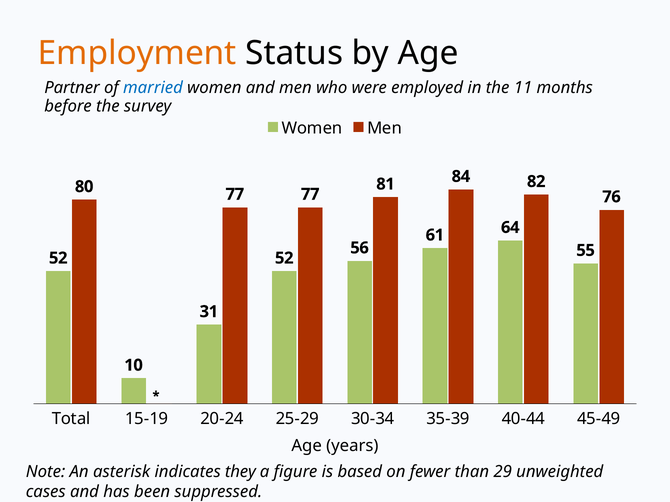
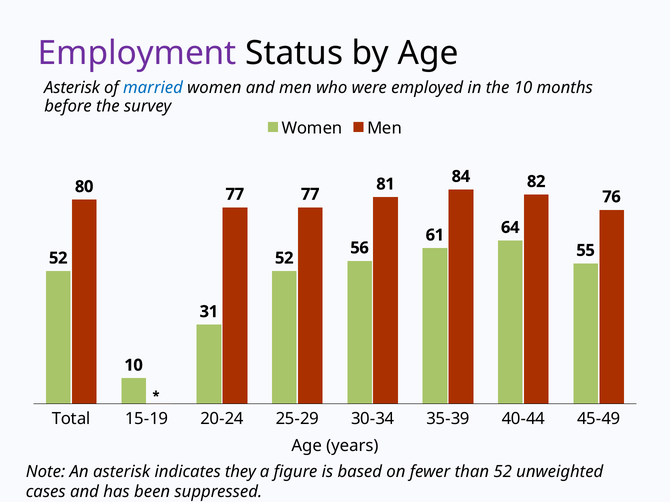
Employment colour: orange -> purple
Partner at (72, 88): Partner -> Asterisk
the 11: 11 -> 10
than 29: 29 -> 52
